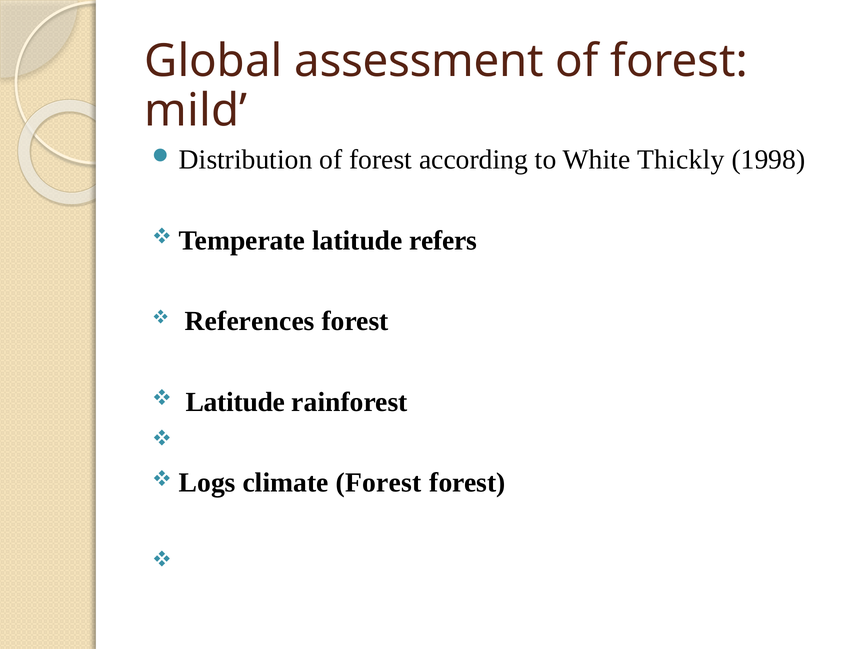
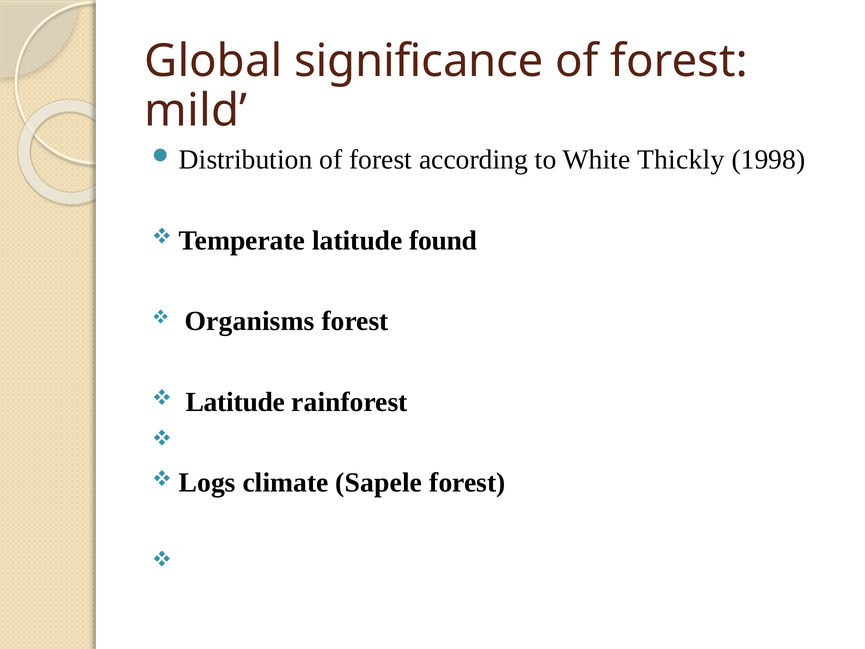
assessment: assessment -> significance
refers: refers -> found
References: References -> Organisms
climate Forest: Forest -> Sapele
